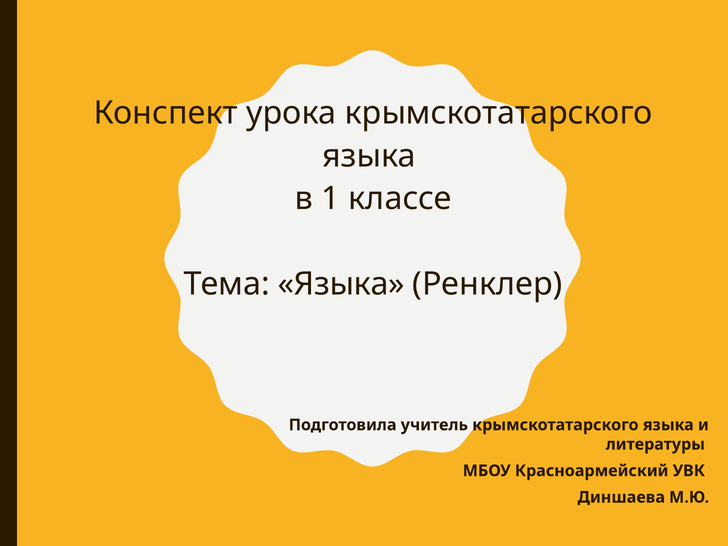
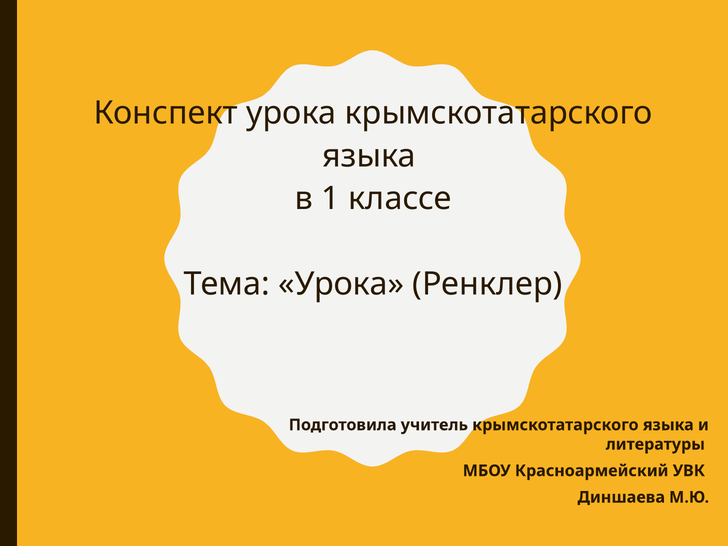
Тема Языка: Языка -> Урока
